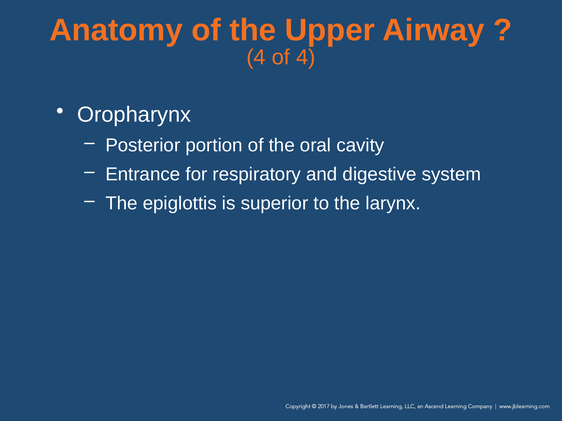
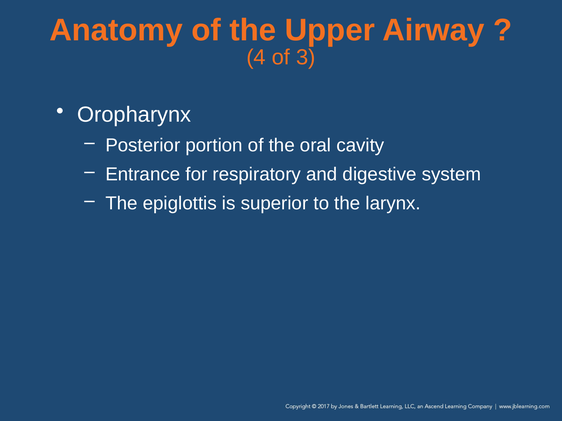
of 4: 4 -> 3
